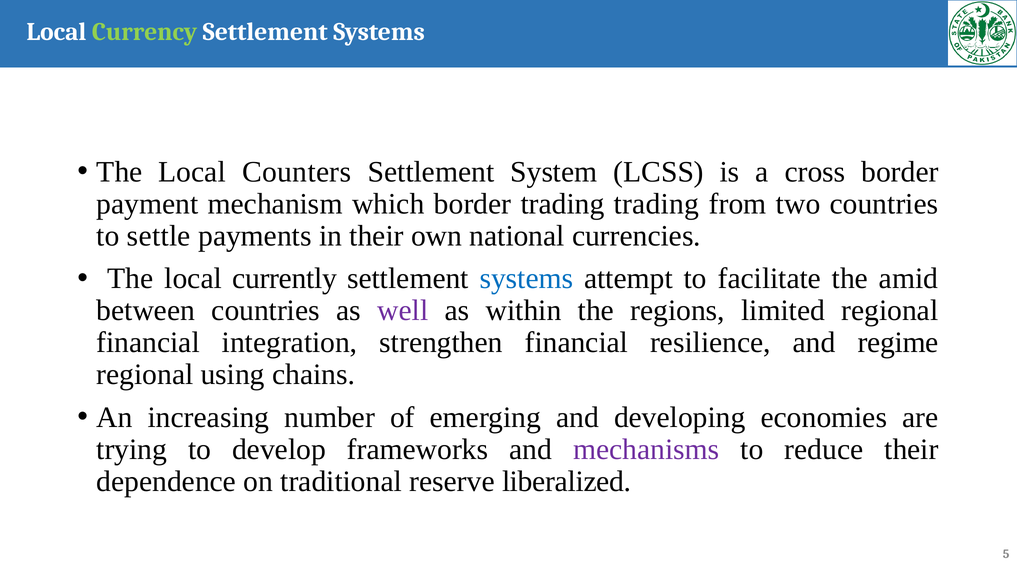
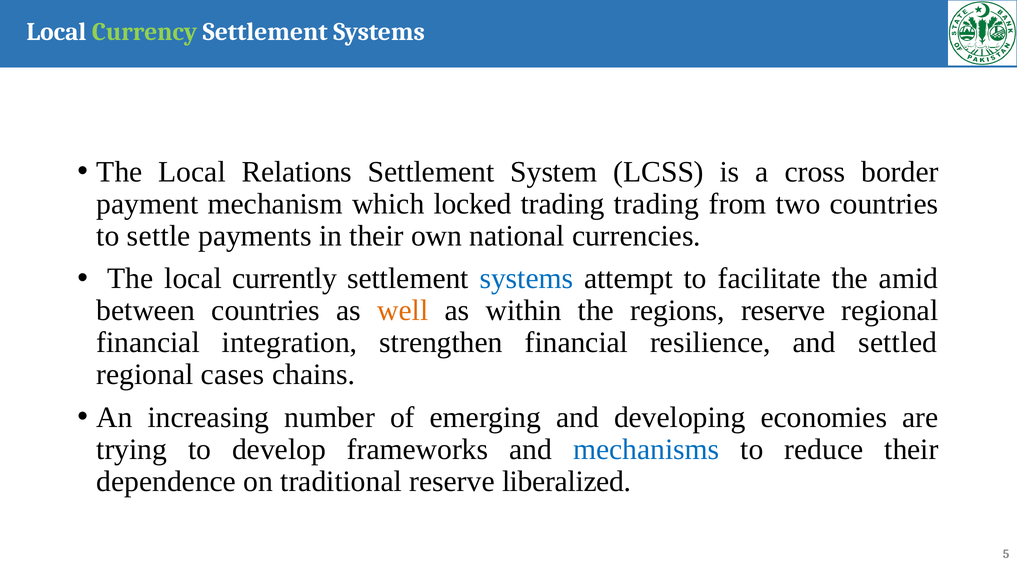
Counters: Counters -> Relations
which border: border -> locked
well colour: purple -> orange
regions limited: limited -> reserve
regime: regime -> settled
using: using -> cases
mechanisms colour: purple -> blue
